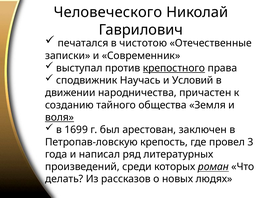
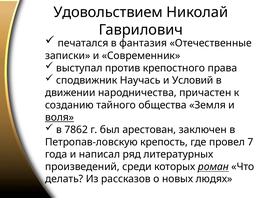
Человеческого: Человеческого -> Удовольствием
чистотою: чистотою -> фантазия
крепостного underline: present -> none
1699: 1699 -> 7862
3: 3 -> 7
